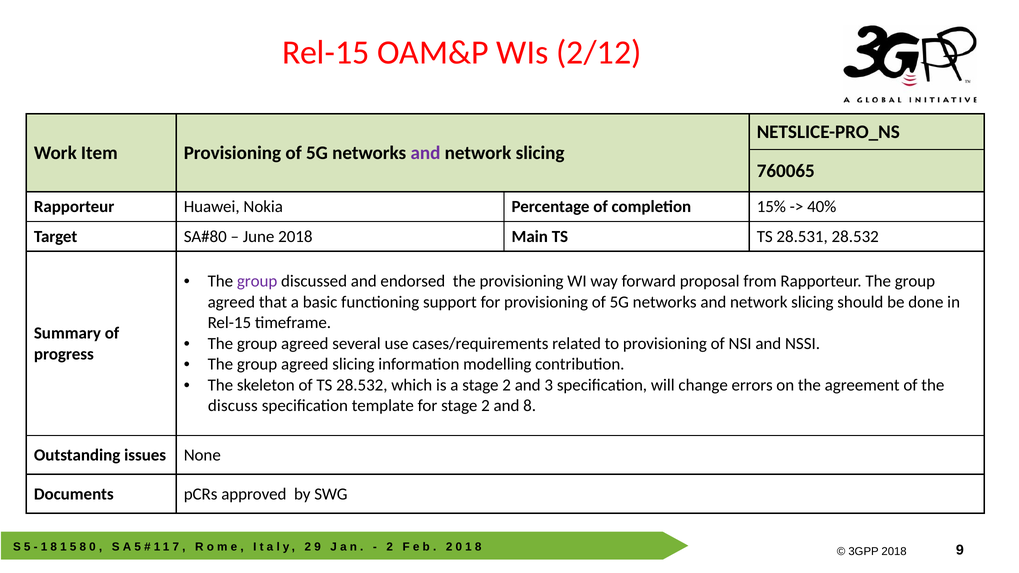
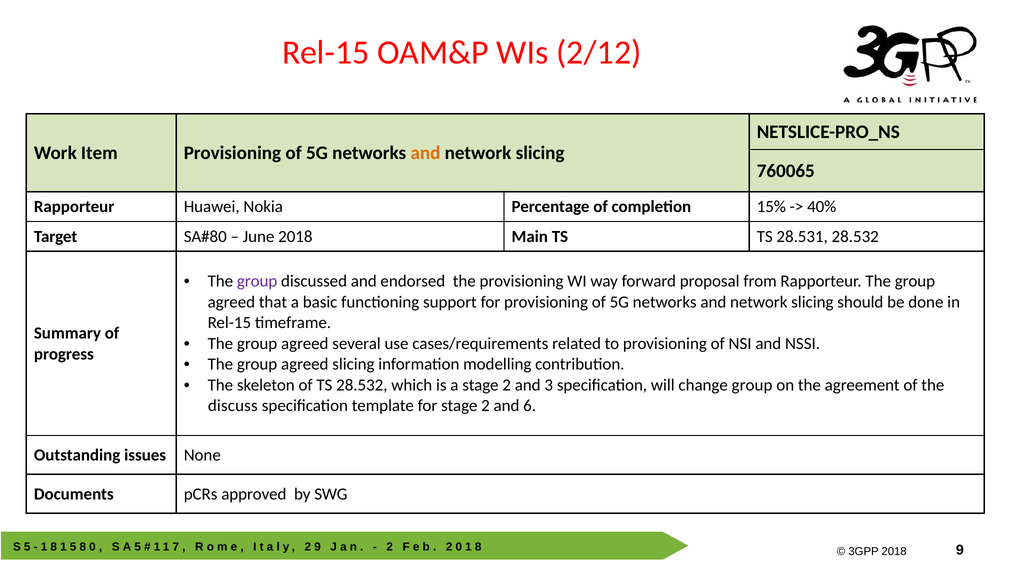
and at (425, 153) colour: purple -> orange
change errors: errors -> group
and 8: 8 -> 6
